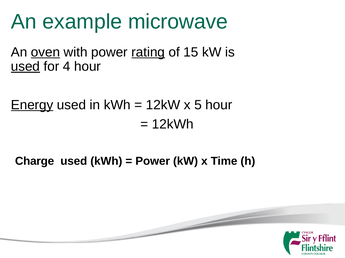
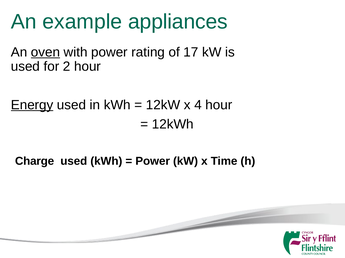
microwave: microwave -> appliances
rating underline: present -> none
15: 15 -> 17
used at (25, 67) underline: present -> none
4: 4 -> 2
5: 5 -> 4
